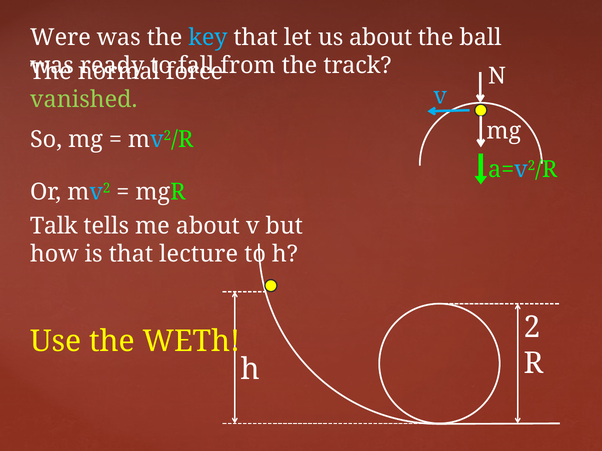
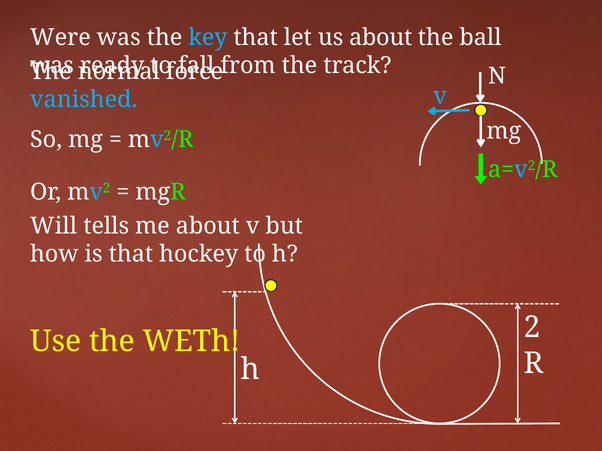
vanished colour: light green -> light blue
Talk: Talk -> Will
lecture: lecture -> hockey
